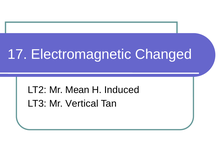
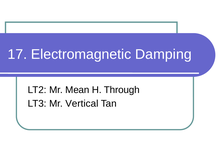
Changed: Changed -> Damping
Induced: Induced -> Through
